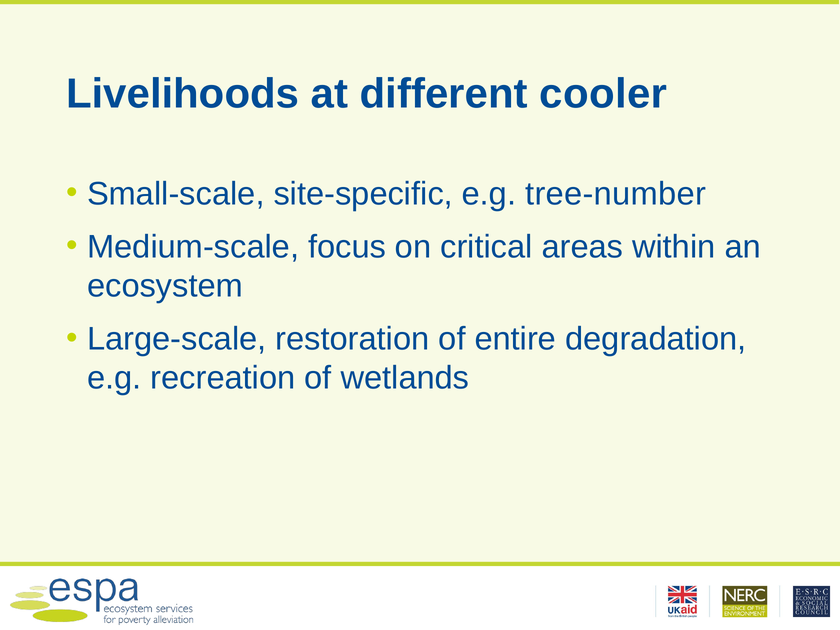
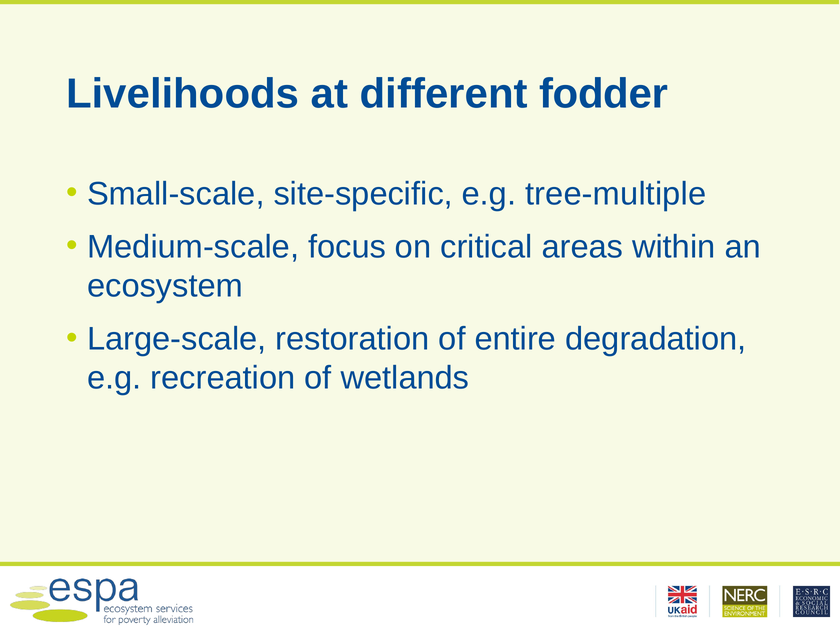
cooler: cooler -> fodder
tree-number: tree-number -> tree-multiple
